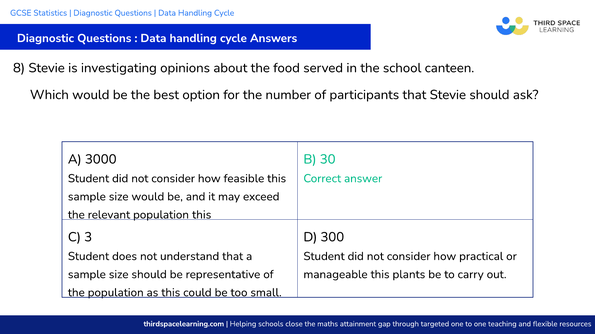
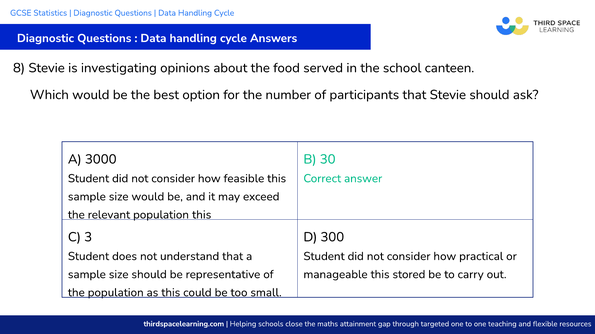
plants: plants -> stored
